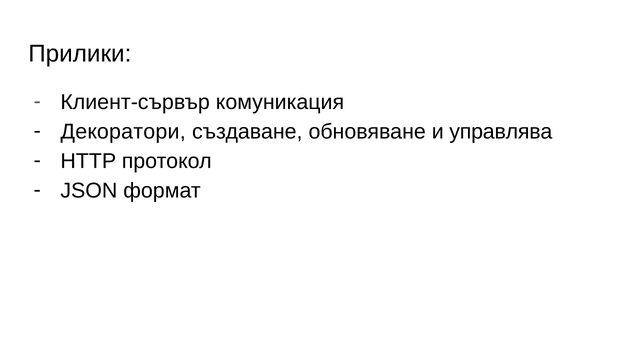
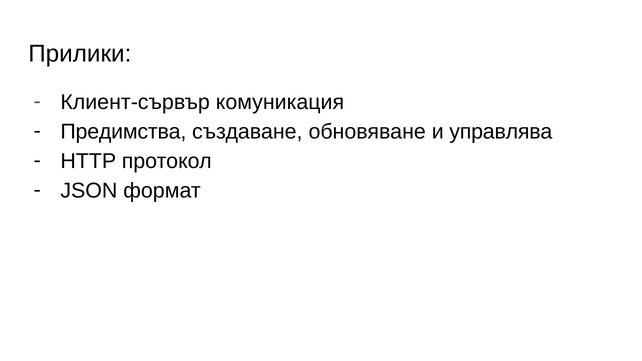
Декоратори: Декоратори -> Предимства
